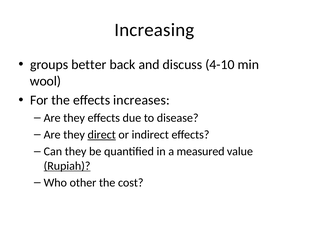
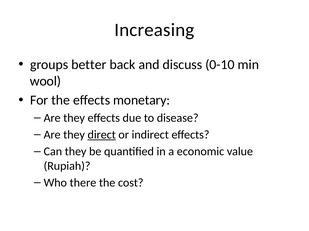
4-10: 4-10 -> 0-10
increases: increases -> monetary
measured: measured -> economic
Rupiah underline: present -> none
other: other -> there
